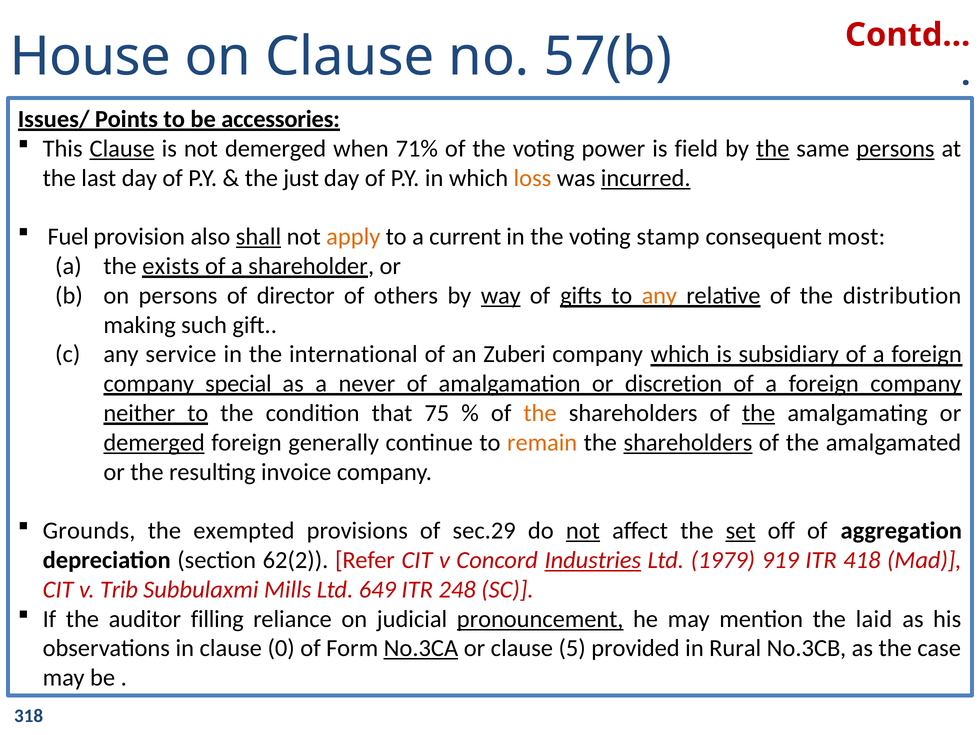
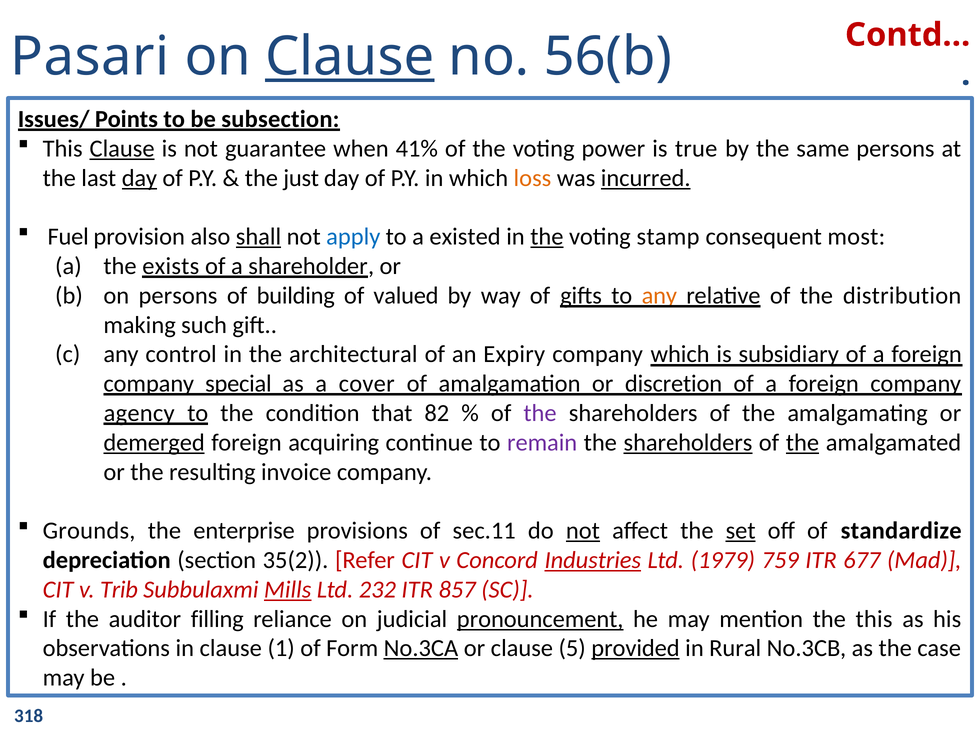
House: House -> Pasari
Clause at (350, 57) underline: none -> present
57(b: 57(b -> 56(b
accessories: accessories -> subsection
not demerged: demerged -> guarantee
71%: 71% -> 41%
field: field -> true
the at (773, 149) underline: present -> none
persons at (895, 149) underline: present -> none
day at (139, 178) underline: none -> present
apply colour: orange -> blue
current: current -> existed
the at (547, 237) underline: none -> present
director: director -> building
others: others -> valued
way underline: present -> none
service: service -> control
international: international -> architectural
Zuberi: Zuberi -> Expiry
never: never -> cover
neither: neither -> agency
75: 75 -> 82
the at (540, 413) colour: orange -> purple
the at (759, 413) underline: present -> none
generally: generally -> acquiring
remain colour: orange -> purple
the at (802, 443) underline: none -> present
exempted: exempted -> enterprise
sec.29: sec.29 -> sec.11
aggregation: aggregation -> standardize
62(2: 62(2 -> 35(2
919: 919 -> 759
418: 418 -> 677
Mills underline: none -> present
649: 649 -> 232
248: 248 -> 857
the laid: laid -> this
0: 0 -> 1
provided underline: none -> present
